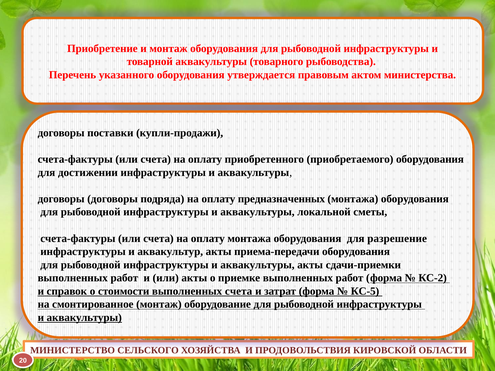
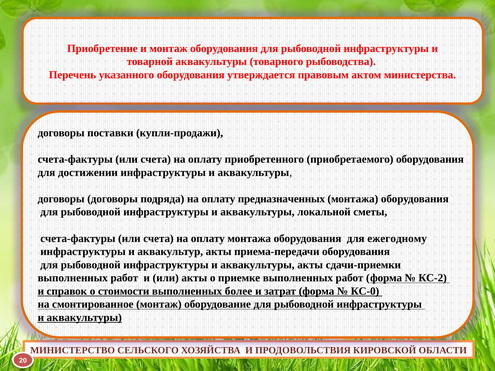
разрешение: разрешение -> ежегодному
выполненных счета: счета -> более
КС-5: КС-5 -> КС-0
